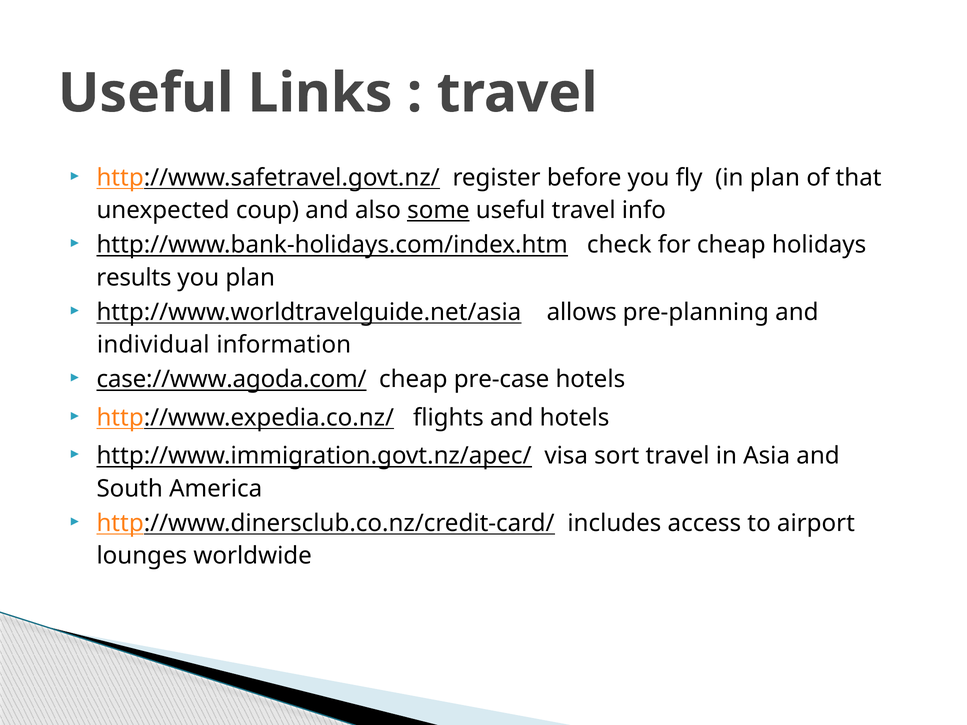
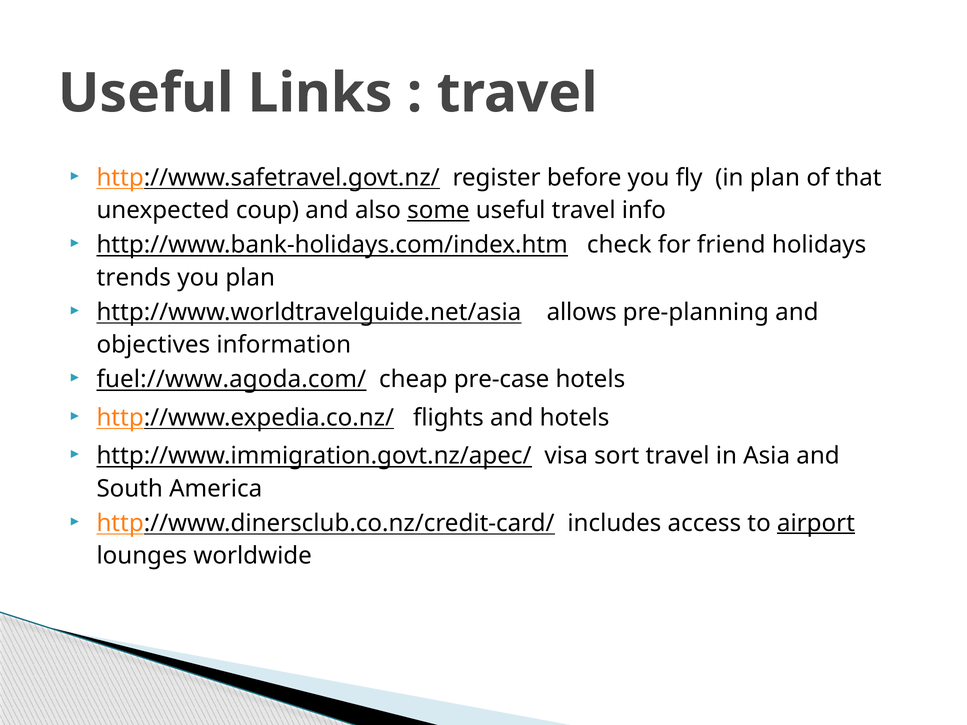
for cheap: cheap -> friend
results: results -> trends
individual: individual -> objectives
case://www.agoda.com/: case://www.agoda.com/ -> fuel://www.agoda.com/
airport underline: none -> present
